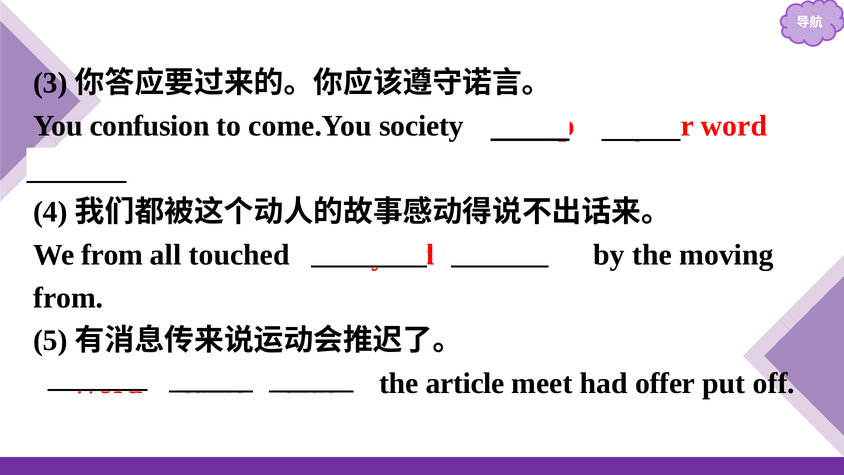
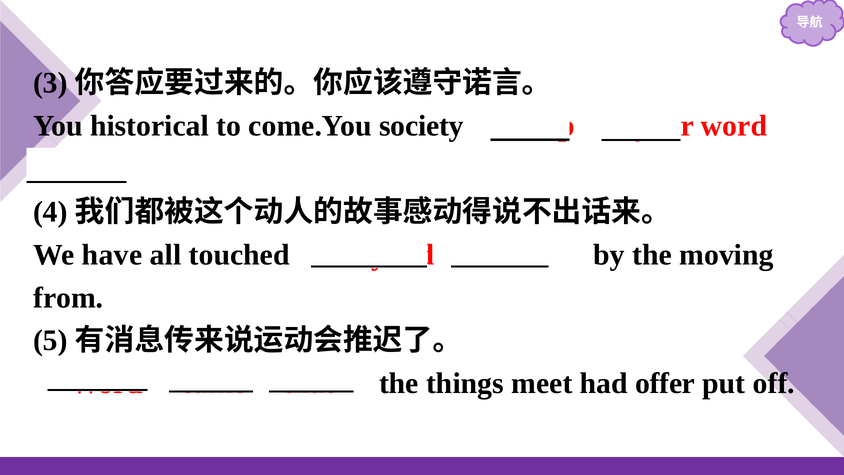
confusion: confusion -> historical
We from: from -> have
article: article -> things
